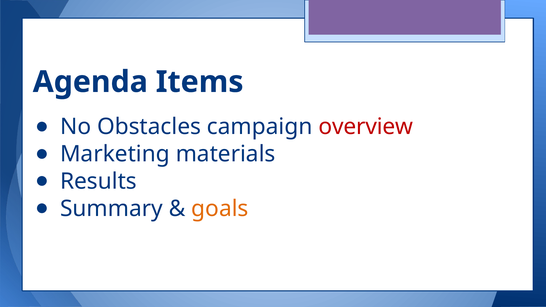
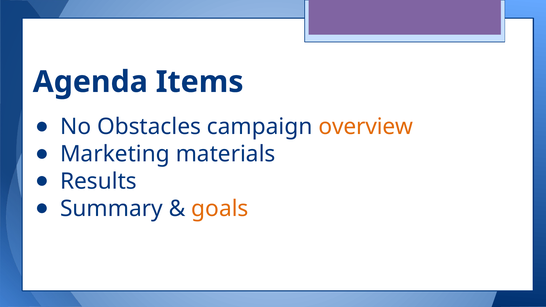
overview colour: red -> orange
